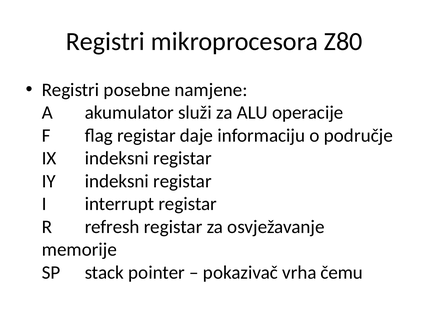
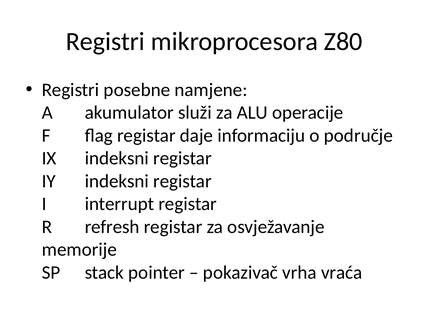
čemu: čemu -> vraća
